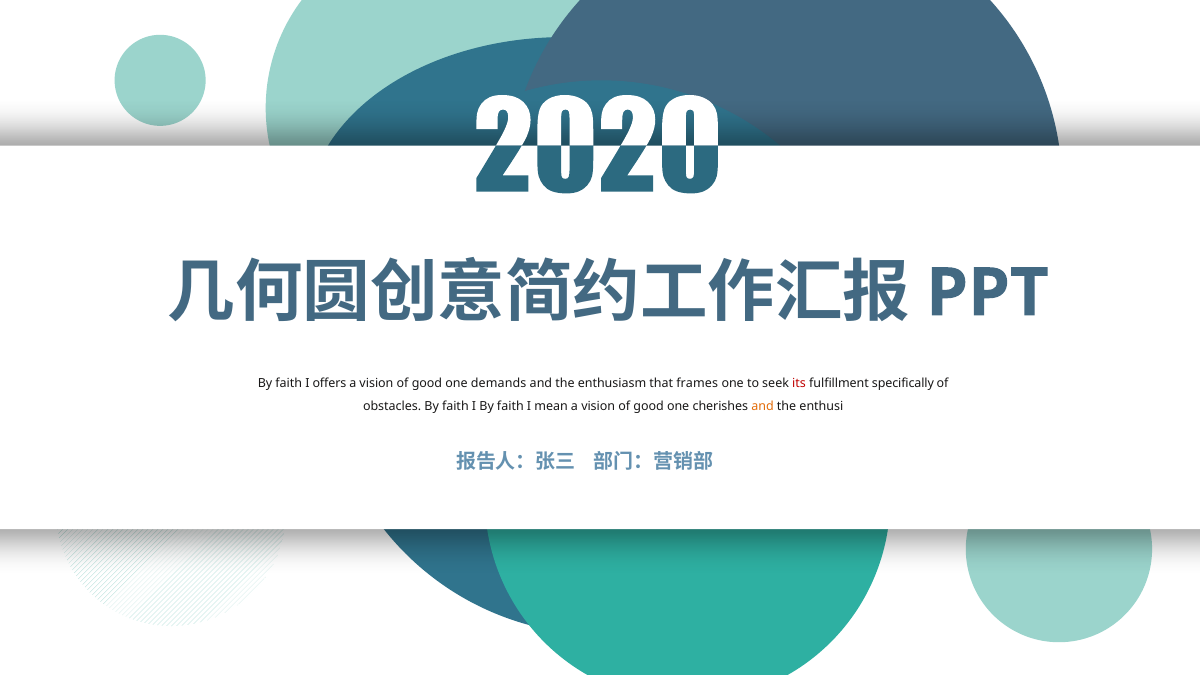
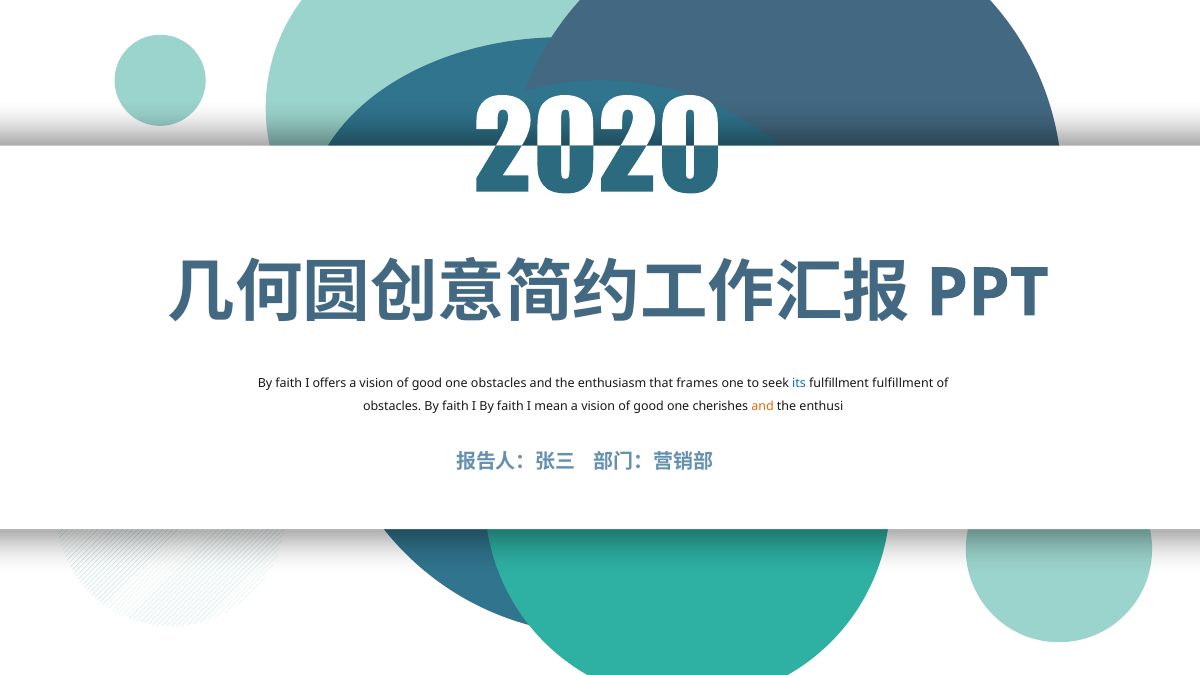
one demands: demands -> obstacles
its colour: red -> blue
fulfillment specifically: specifically -> fulfillment
